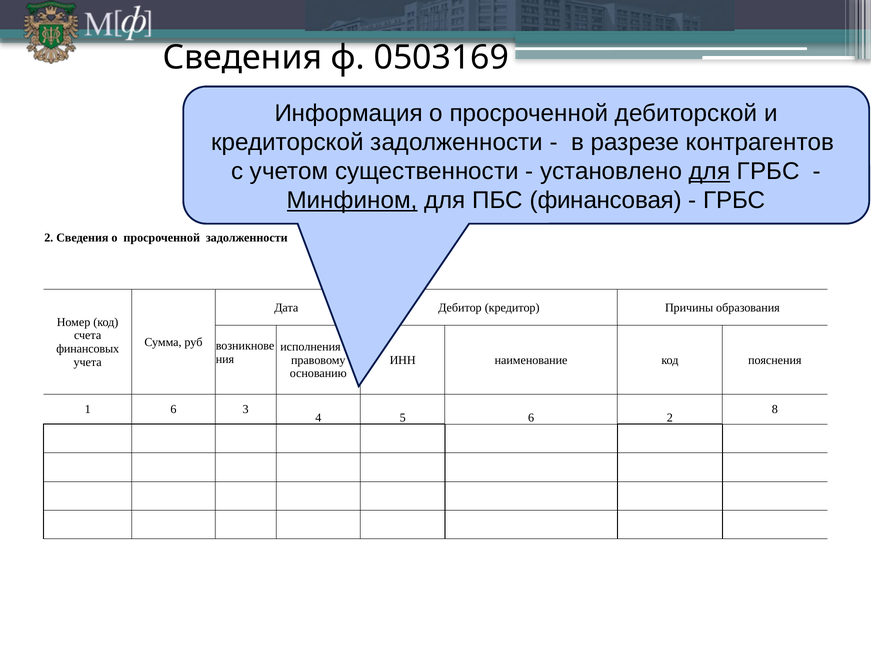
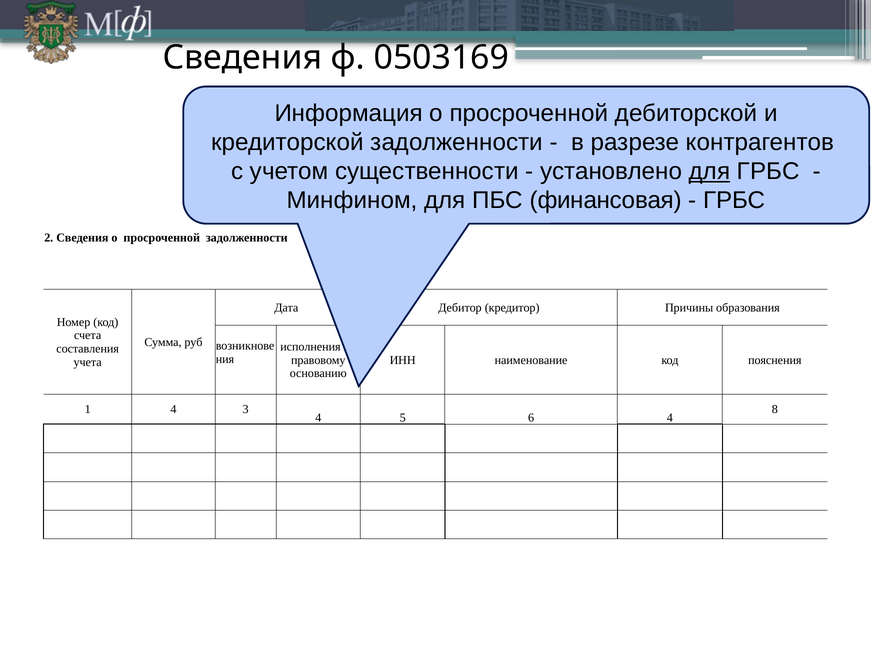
Минфином underline: present -> none
финансовых: финансовых -> составления
1 6: 6 -> 4
6 2: 2 -> 4
